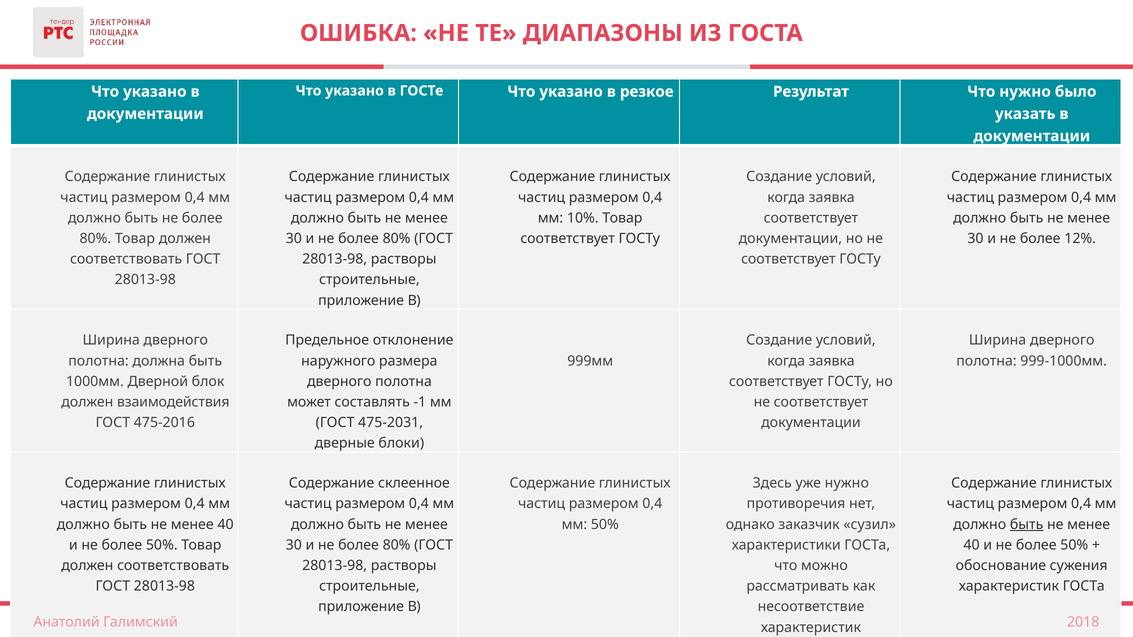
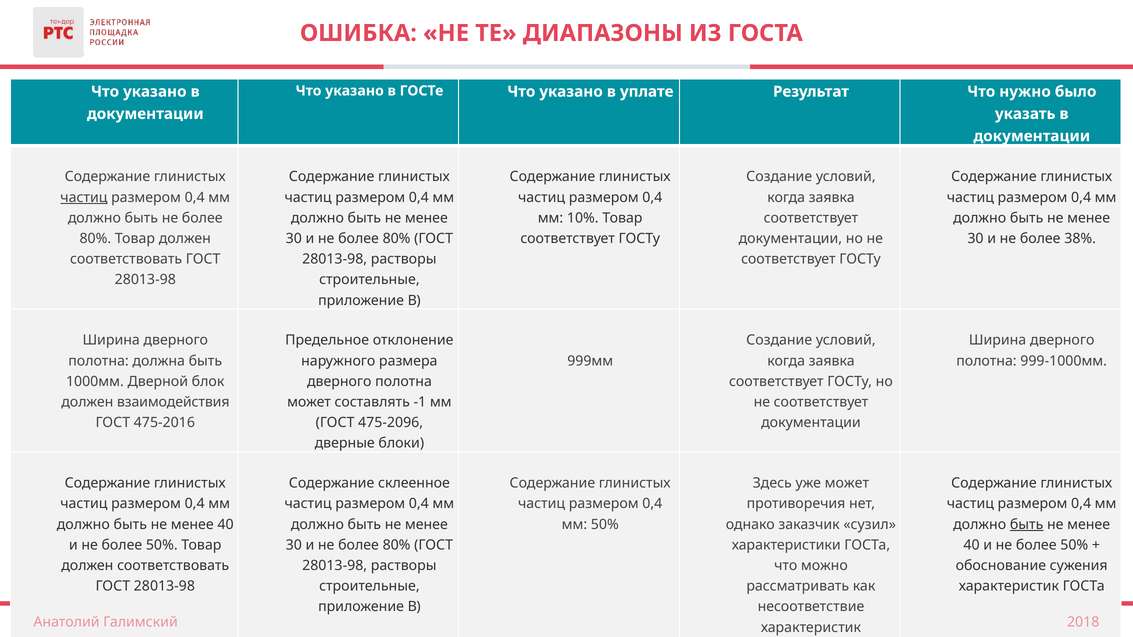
резкое: резкое -> уплате
частиц at (84, 197) underline: none -> present
12%: 12% -> 38%
475-2031: 475-2031 -> 475-2096
уже нужно: нужно -> может
